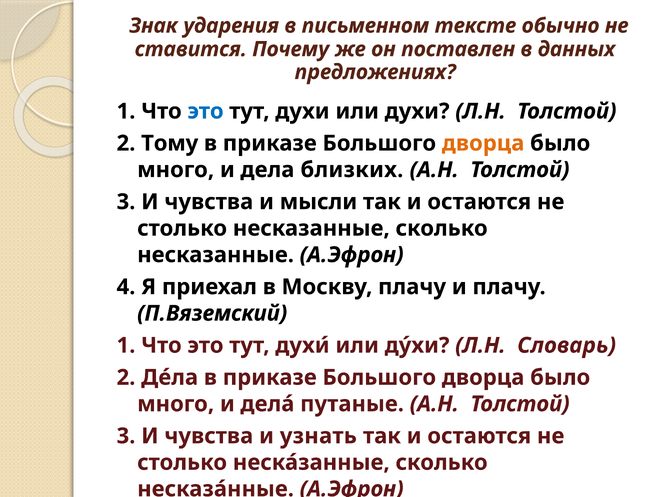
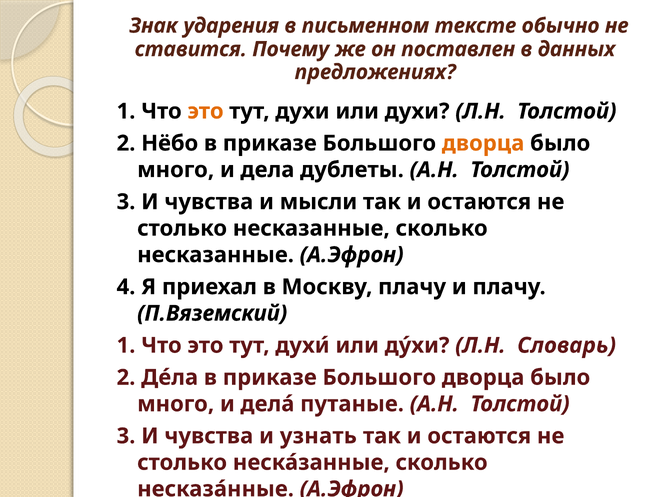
это at (206, 111) colour: blue -> orange
Тому: Тому -> Нёбо
близких: близких -> дублеты
